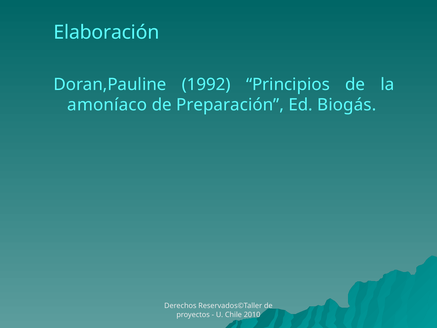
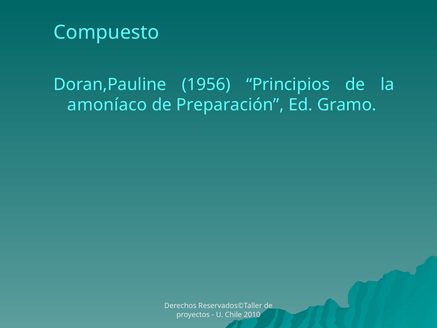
Elaboración: Elaboración -> Compuesto
1992: 1992 -> 1956
Biogás: Biogás -> Gramo
